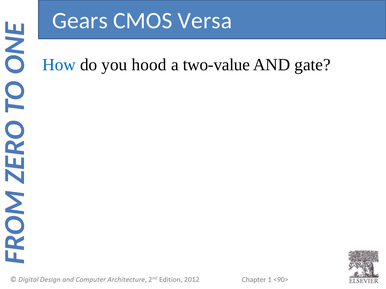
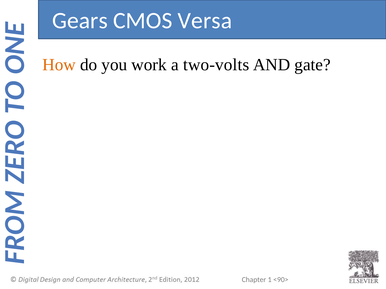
How colour: blue -> orange
hood: hood -> work
two-value: two-value -> two-volts
